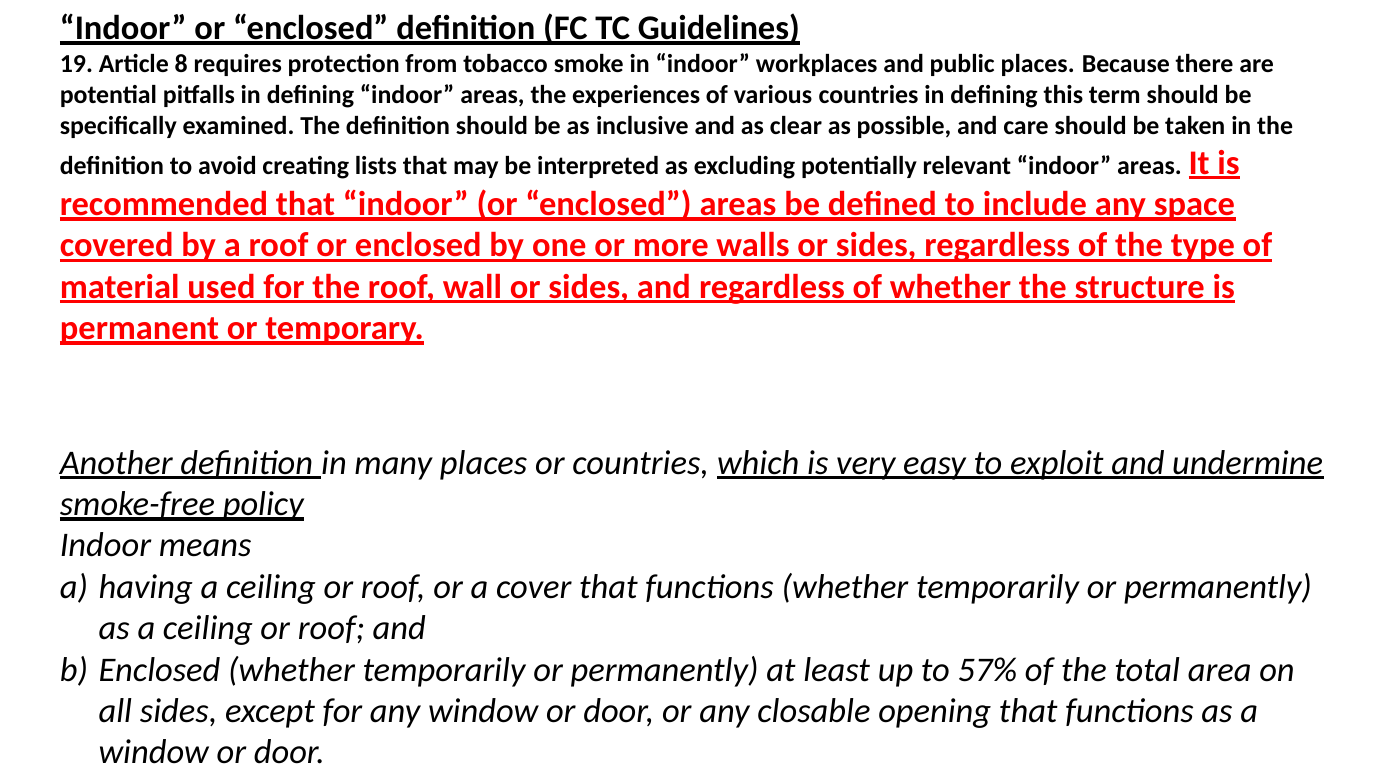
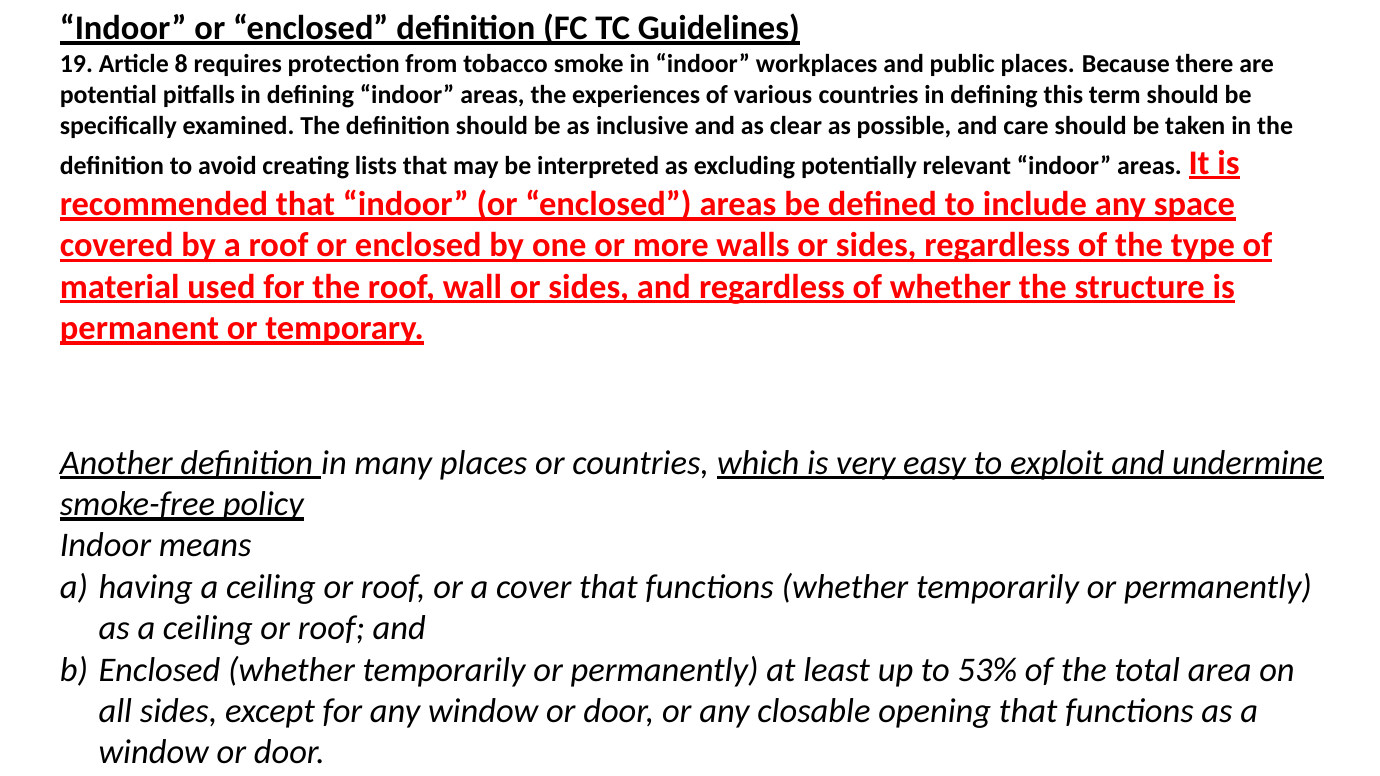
57%: 57% -> 53%
